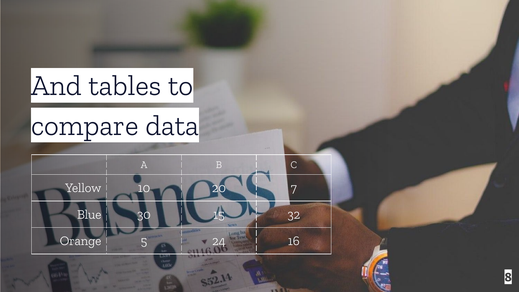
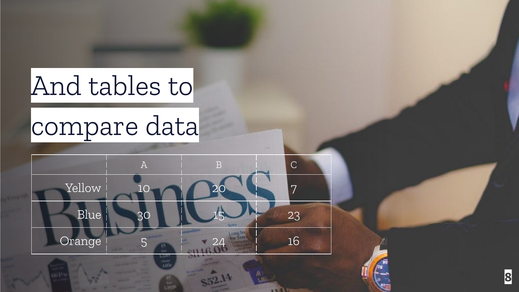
32: 32 -> 23
